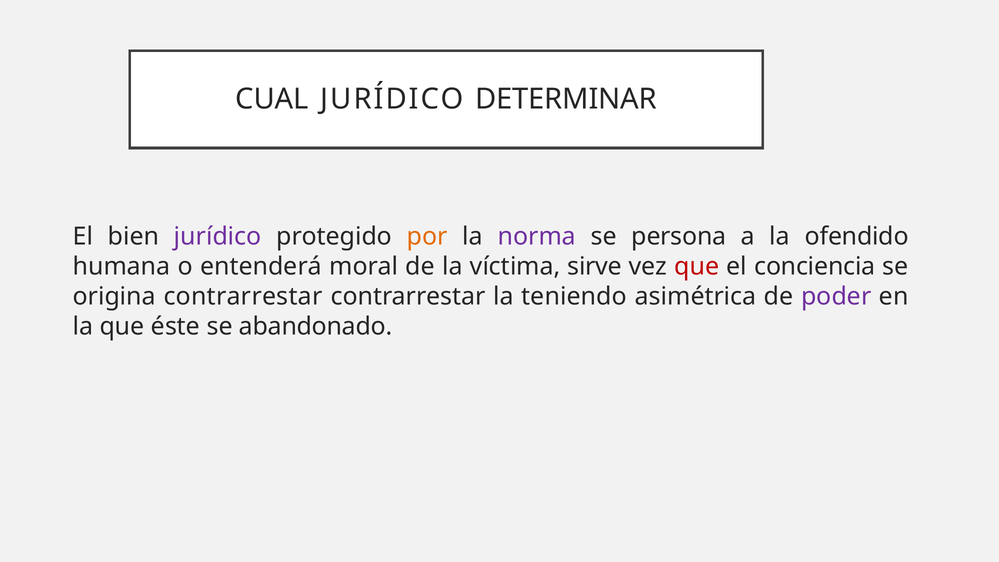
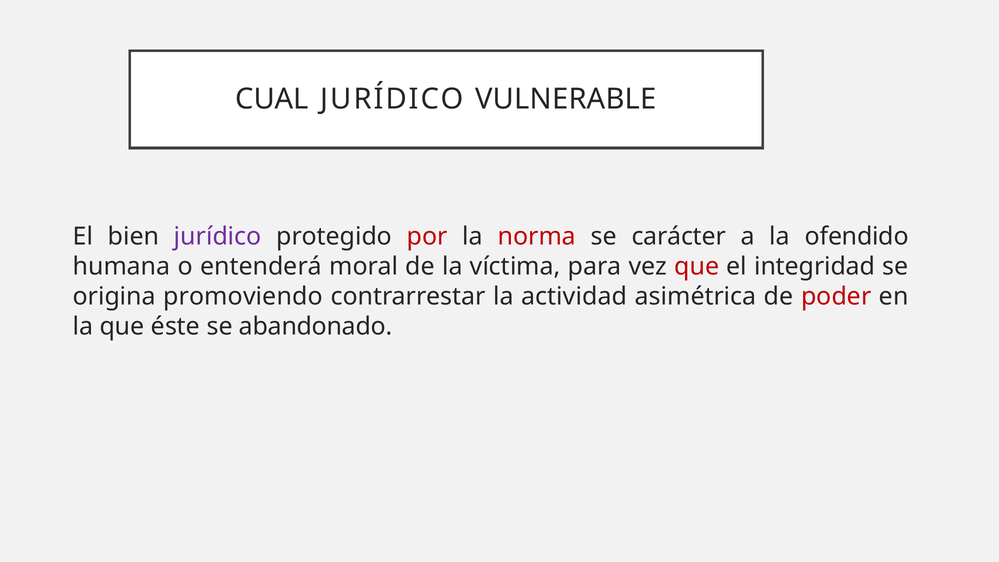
DETERMINAR: DETERMINAR -> VULNERABLE
por colour: orange -> red
norma colour: purple -> red
persona: persona -> carácter
sirve: sirve -> para
conciencia: conciencia -> integridad
origina contrarrestar: contrarrestar -> promoviendo
teniendo: teniendo -> actividad
poder colour: purple -> red
